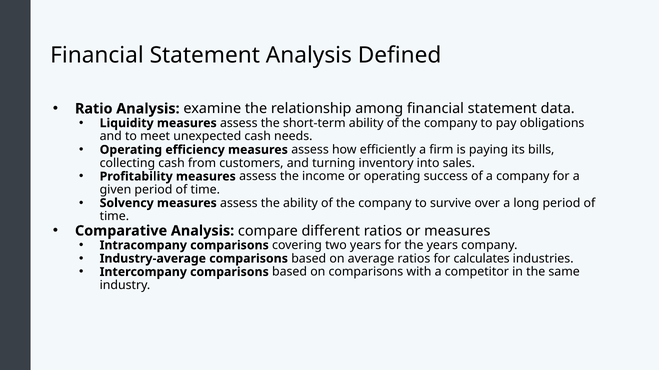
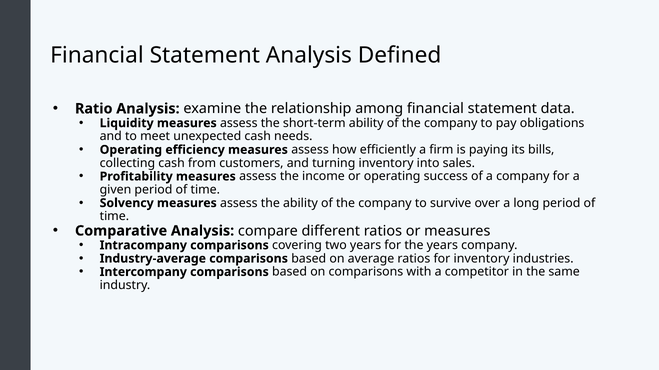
for calculates: calculates -> inventory
